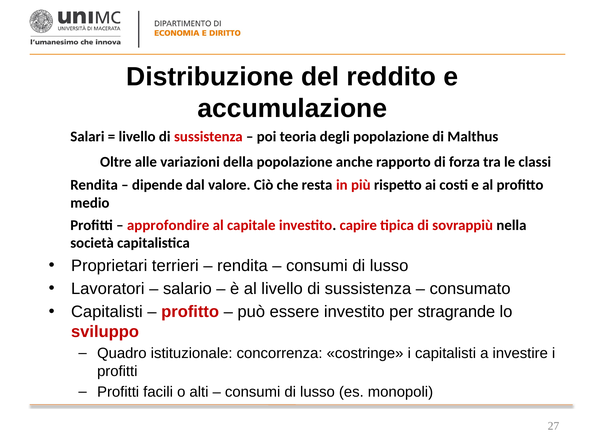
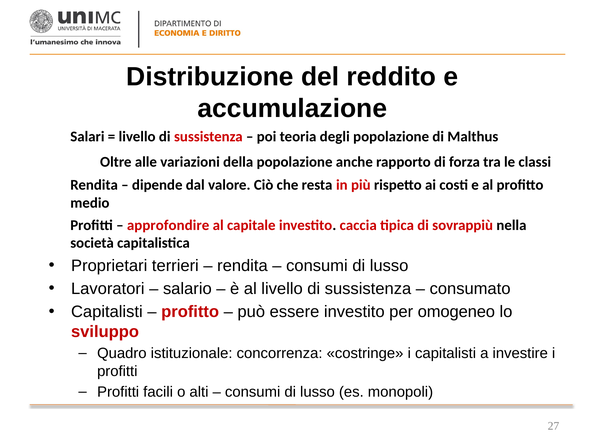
capire: capire -> caccia
stragrande: stragrande -> omogeneo
